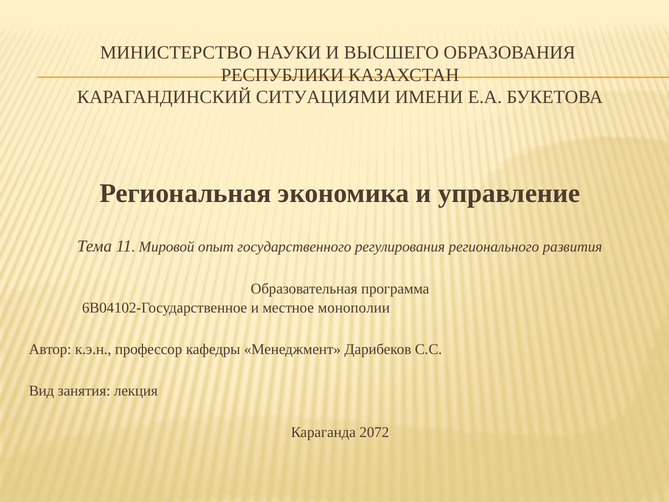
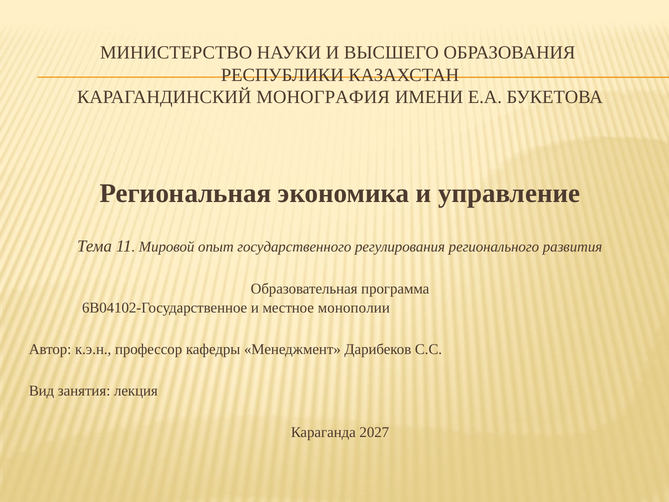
СИТУАЦИЯМИ: СИТУАЦИЯМИ -> МОНОГРАФИЯ
2072: 2072 -> 2027
